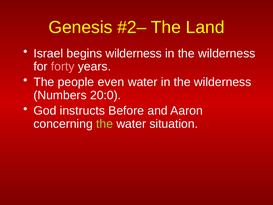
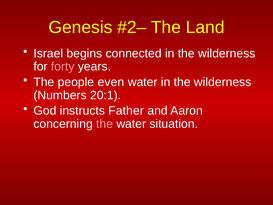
begins wilderness: wilderness -> connected
20:0: 20:0 -> 20:1
Before: Before -> Father
the at (105, 124) colour: light green -> pink
